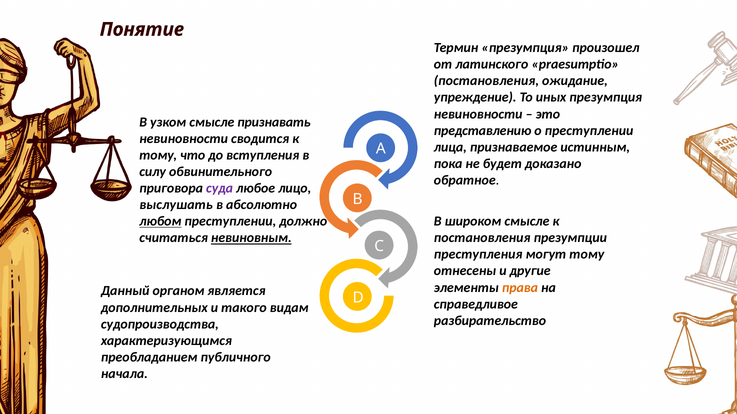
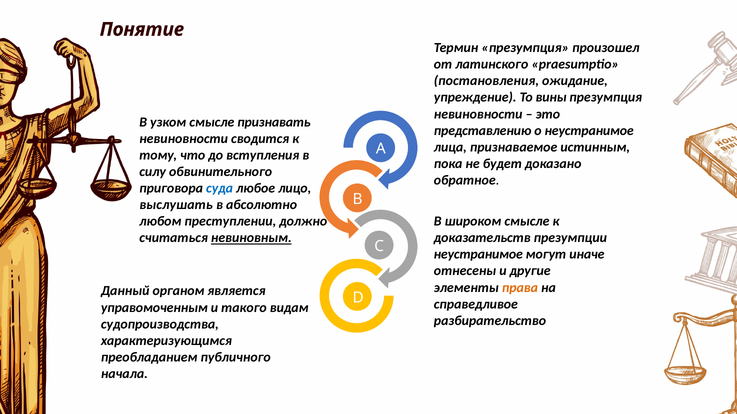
иных: иных -> вины
о преступлении: преступлении -> неустранимое
суда colour: purple -> blue
любом underline: present -> none
постановления at (482, 238): постановления -> доказательств
преступления at (478, 255): преступления -> неустранимое
могут тому: тому -> иначе
дополнительных: дополнительных -> управомоченным
